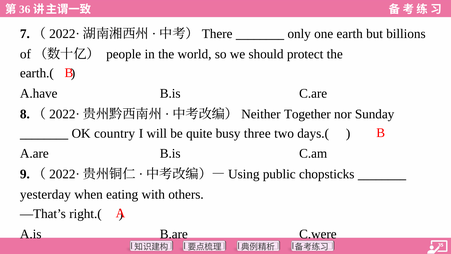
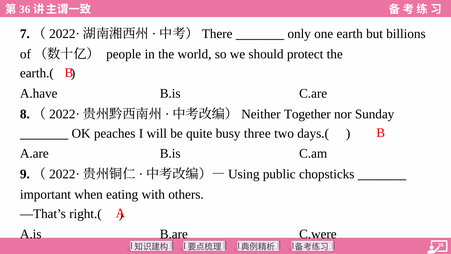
country: country -> peaches
yesterday: yesterday -> important
